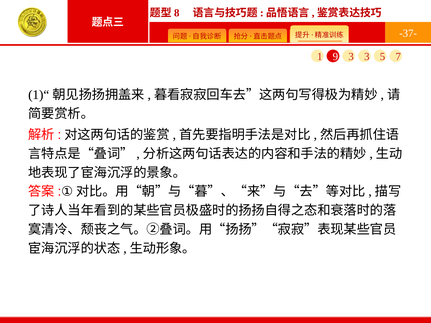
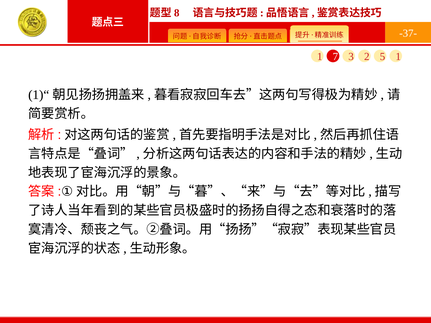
9: 9 -> 7
3 3: 3 -> 2
5 7: 7 -> 1
